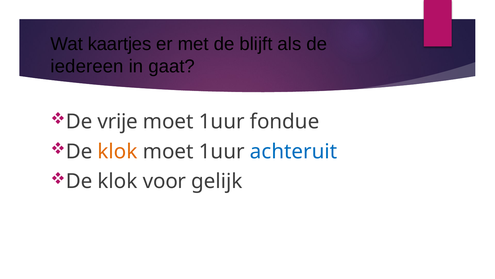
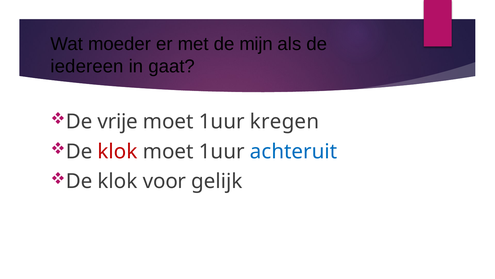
kaartjes: kaartjes -> moeder
blijft: blijft -> mijn
fondue: fondue -> kregen
klok at (118, 151) colour: orange -> red
